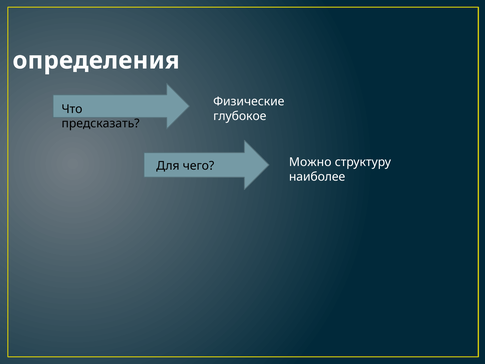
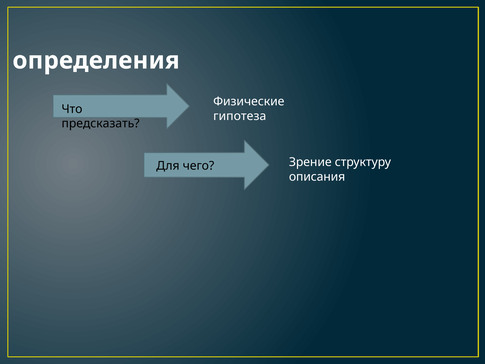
глубокое: глубокое -> гипотеза
Можно: Можно -> Зрение
наиболее: наиболее -> описания
